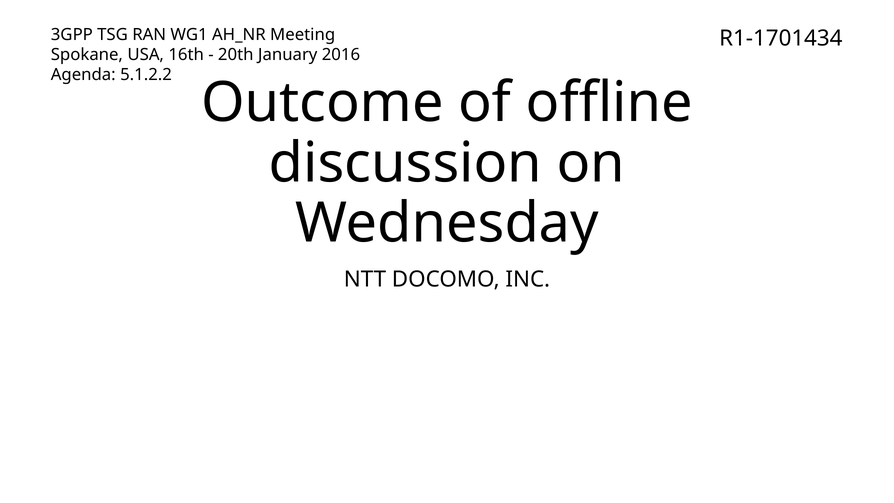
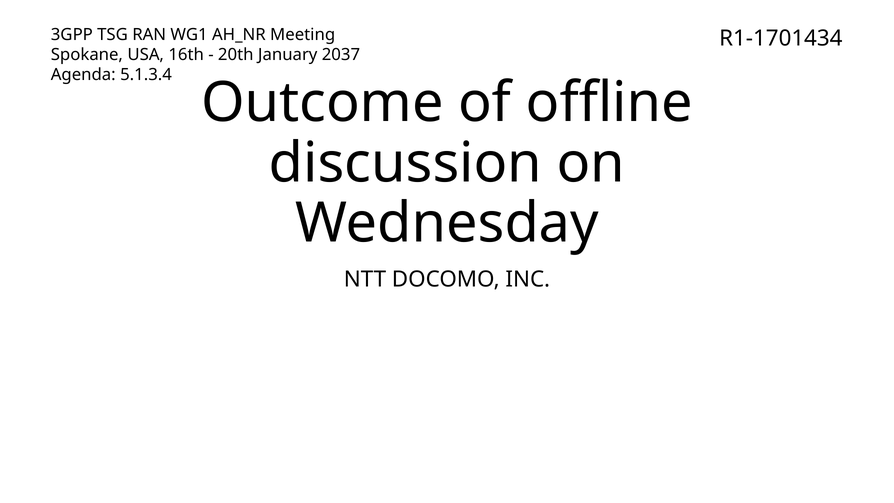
2016: 2016 -> 2037
5.1.2.2: 5.1.2.2 -> 5.1.3.4
